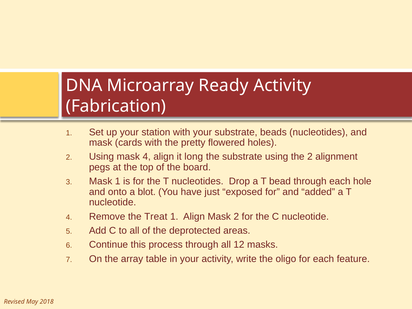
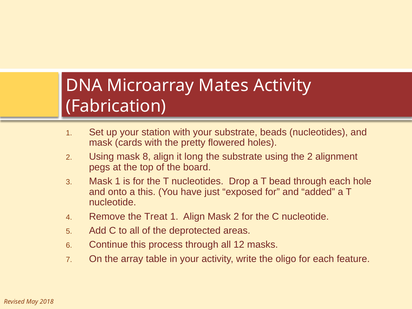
Ready: Ready -> Mates
mask 4: 4 -> 8
a blot: blot -> this
